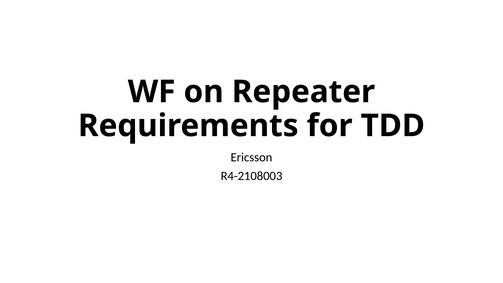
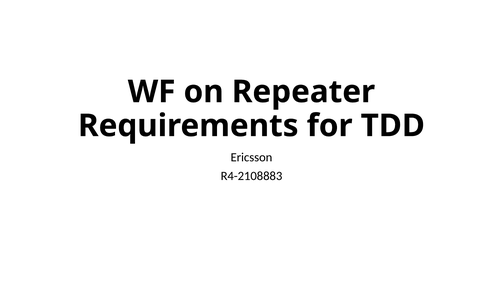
R4-2108003: R4-2108003 -> R4-2108883
